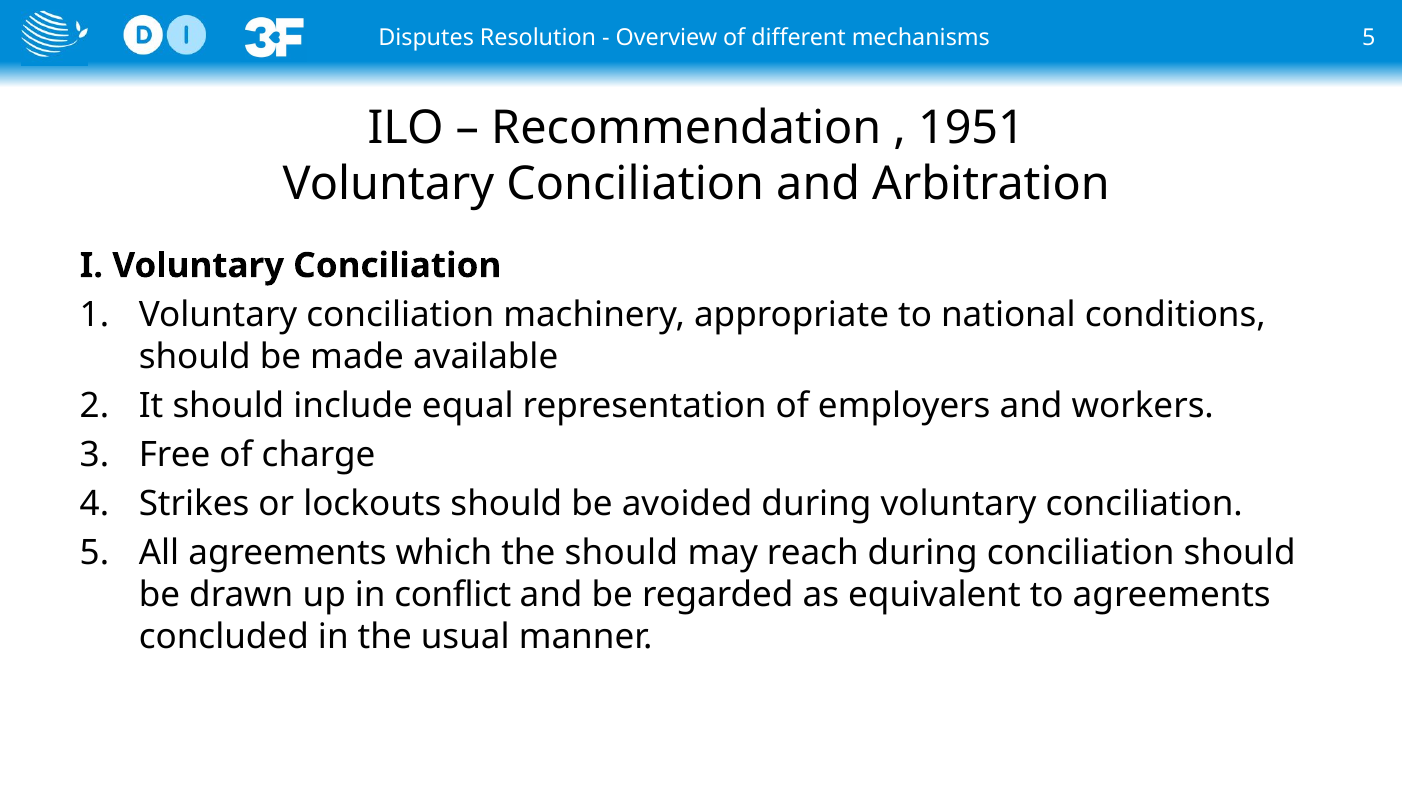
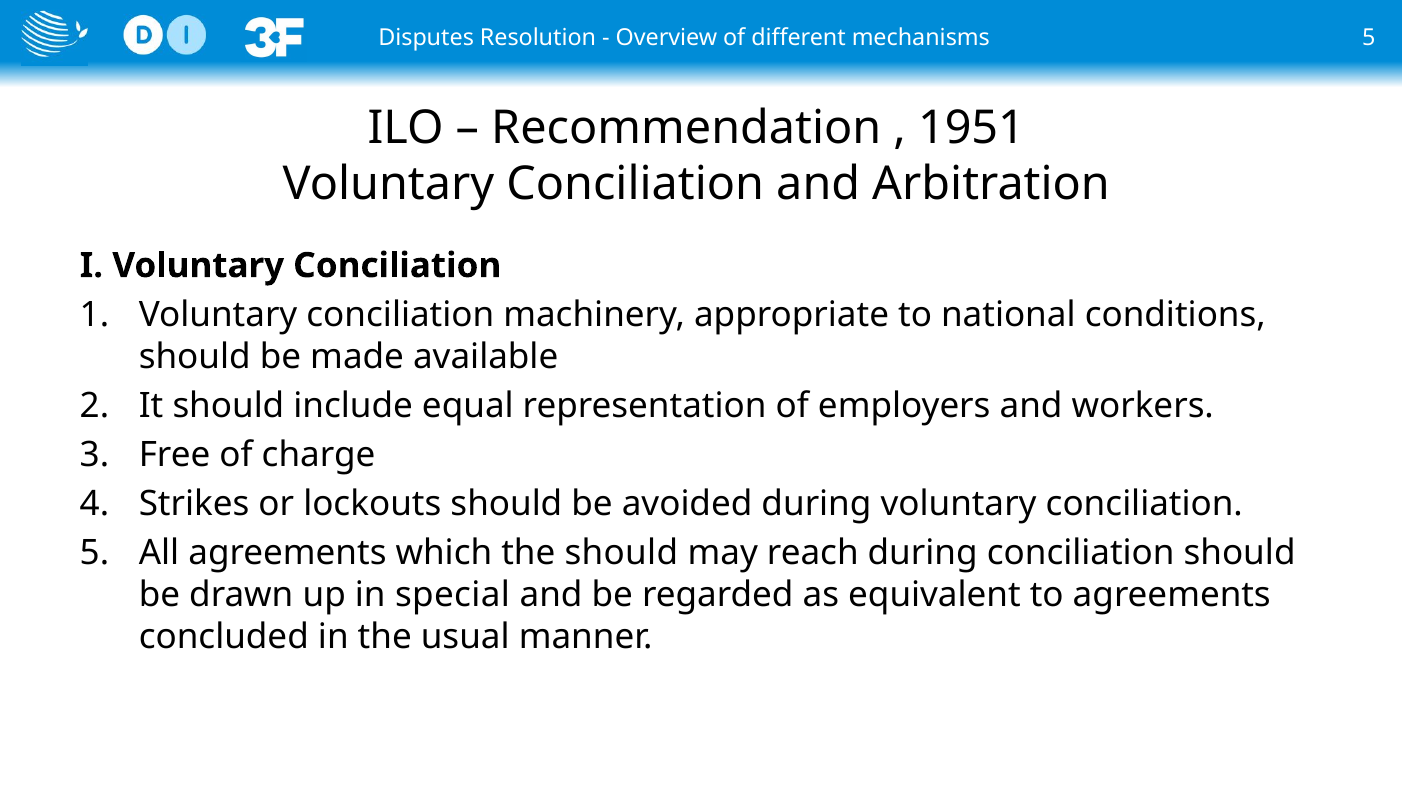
conflict: conflict -> special
